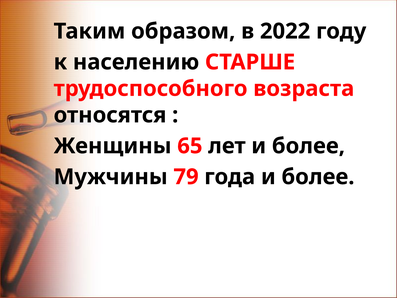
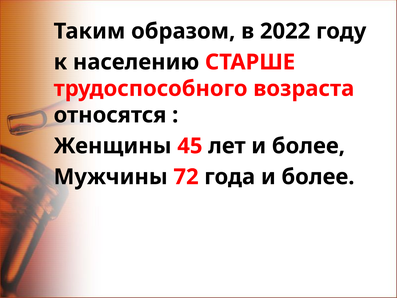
65: 65 -> 45
79: 79 -> 72
